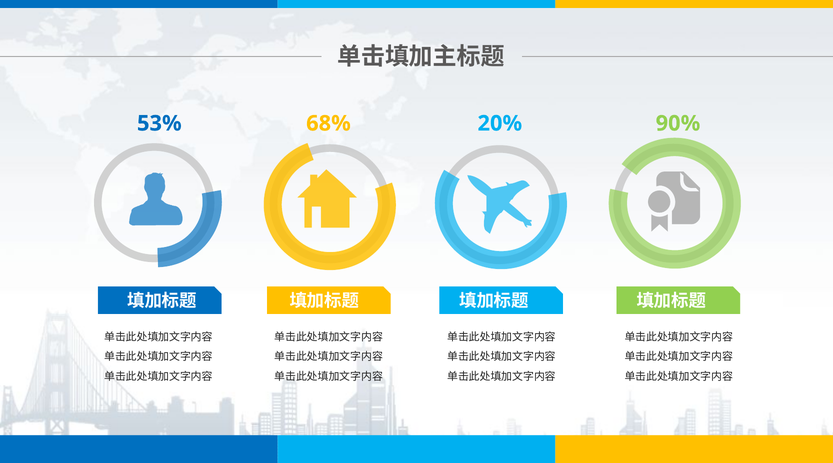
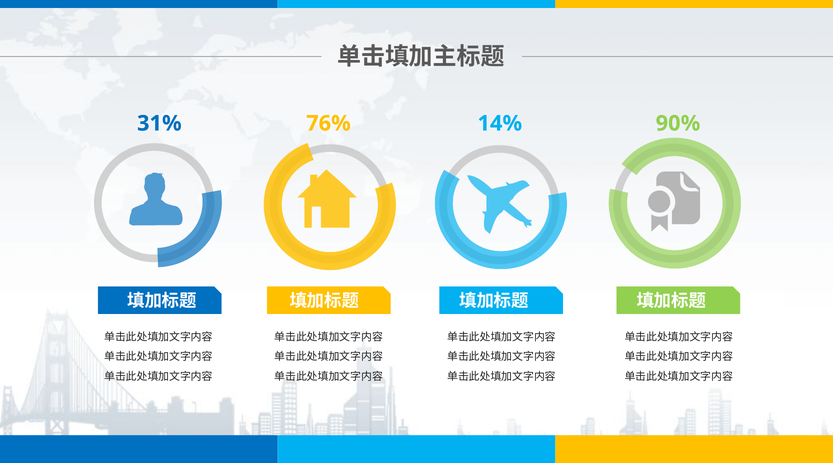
53%: 53% -> 31%
68%: 68% -> 76%
20%: 20% -> 14%
